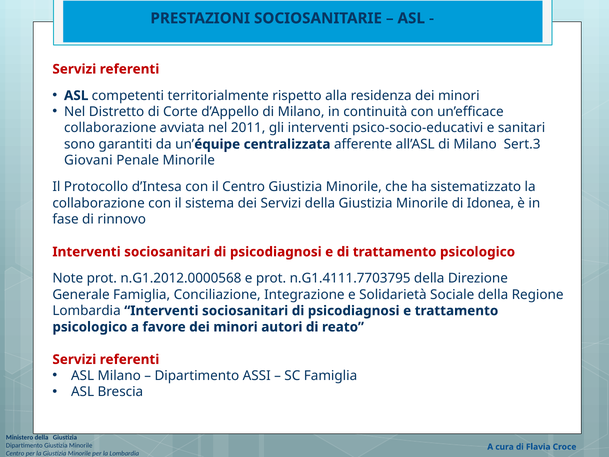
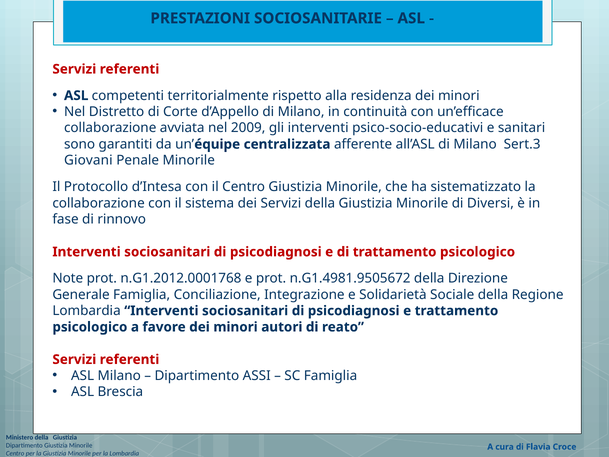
2011: 2011 -> 2009
Idonea: Idonea -> Diversi
n.G1.2012.0000568: n.G1.2012.0000568 -> n.G1.2012.0001768
n.G1.4111.7703795: n.G1.4111.7703795 -> n.G1.4981.9505672
